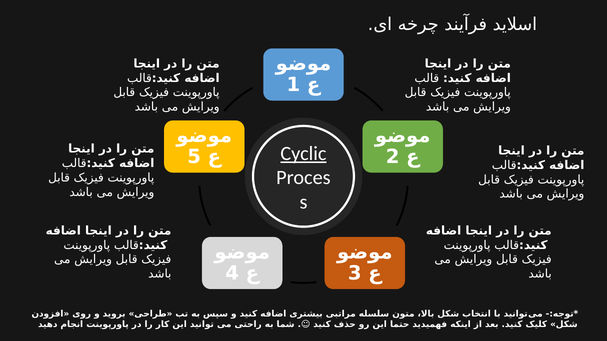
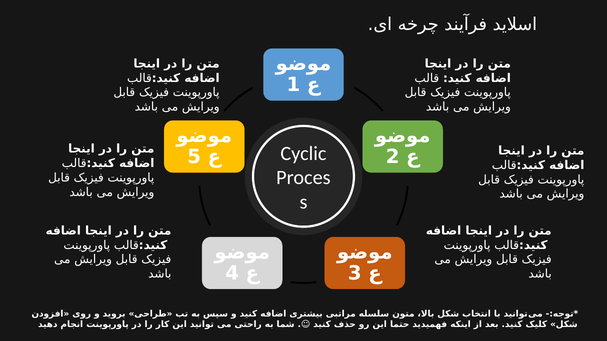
Cyclic underline: present -> none
